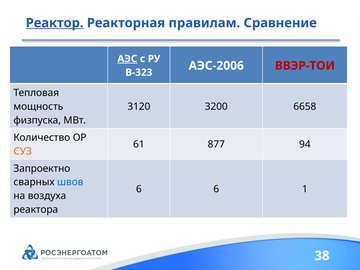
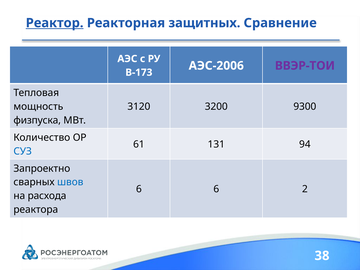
правилам: правилам -> защитных
АЭС underline: present -> none
ВВЭР-ТОИ colour: red -> purple
В-323: В-323 -> В-173
6658: 6658 -> 9300
877: 877 -> 131
СУЗ colour: orange -> blue
1: 1 -> 2
воздуха: воздуха -> расхода
